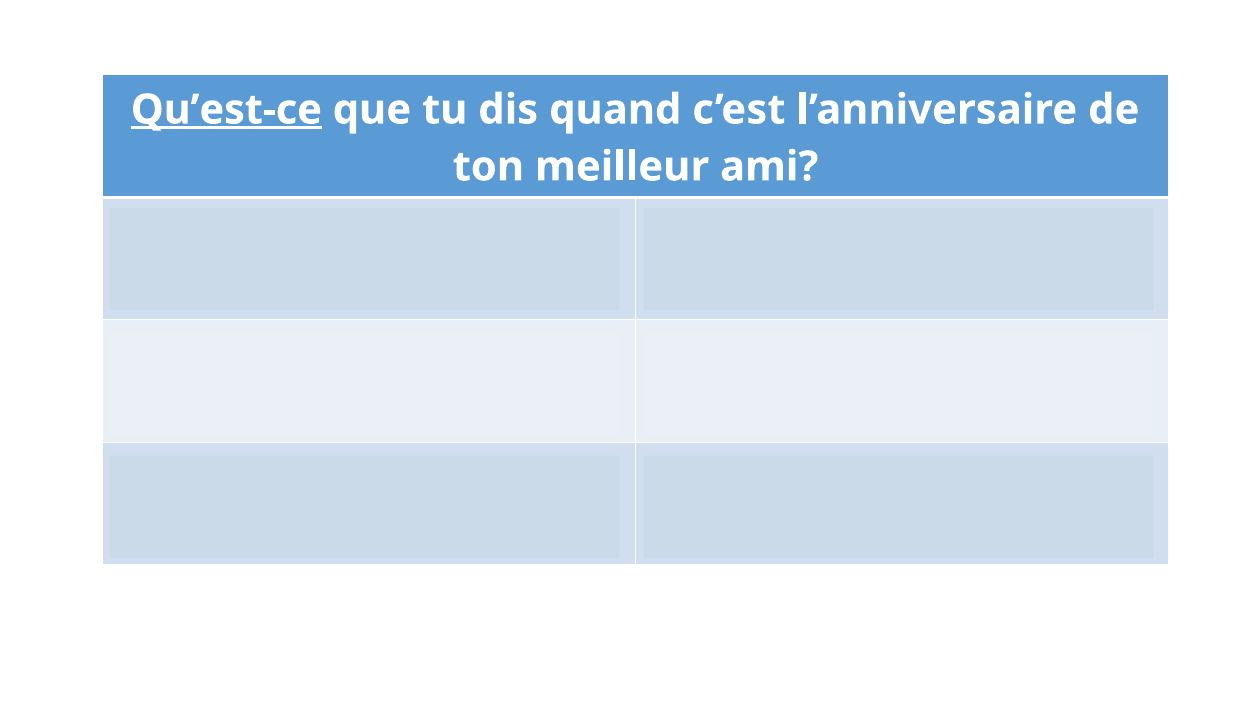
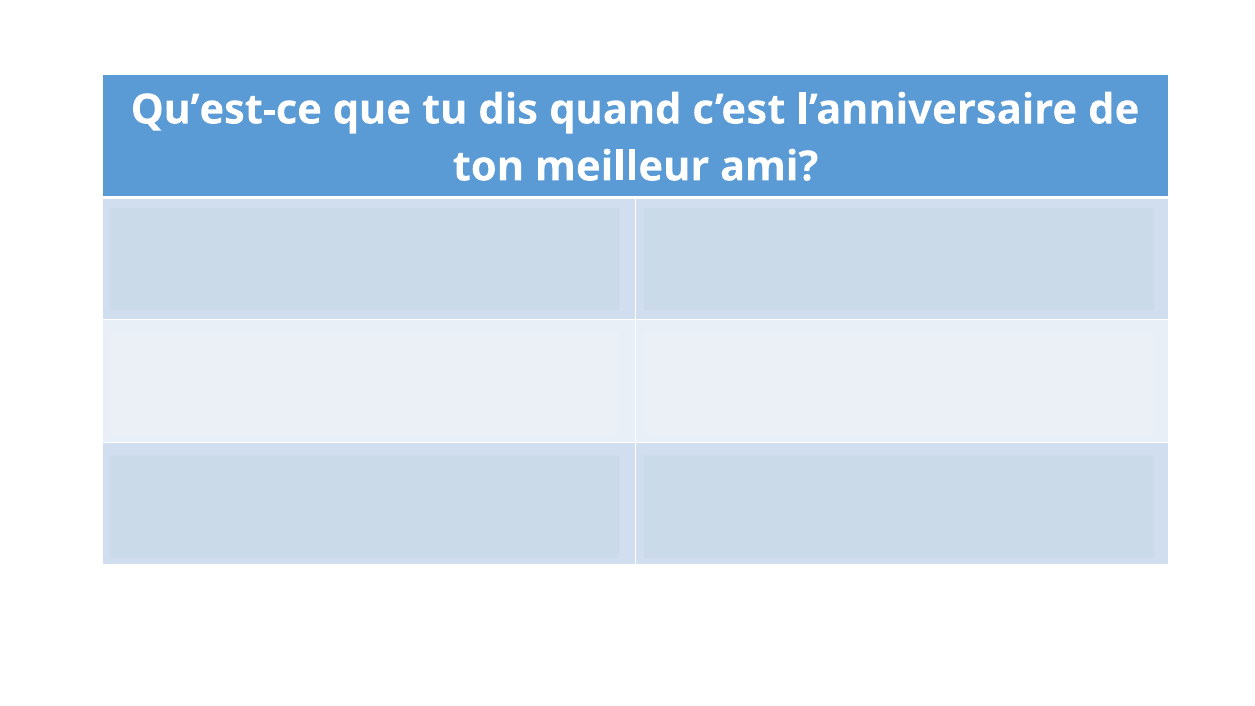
Qu’est-ce underline: present -> none
